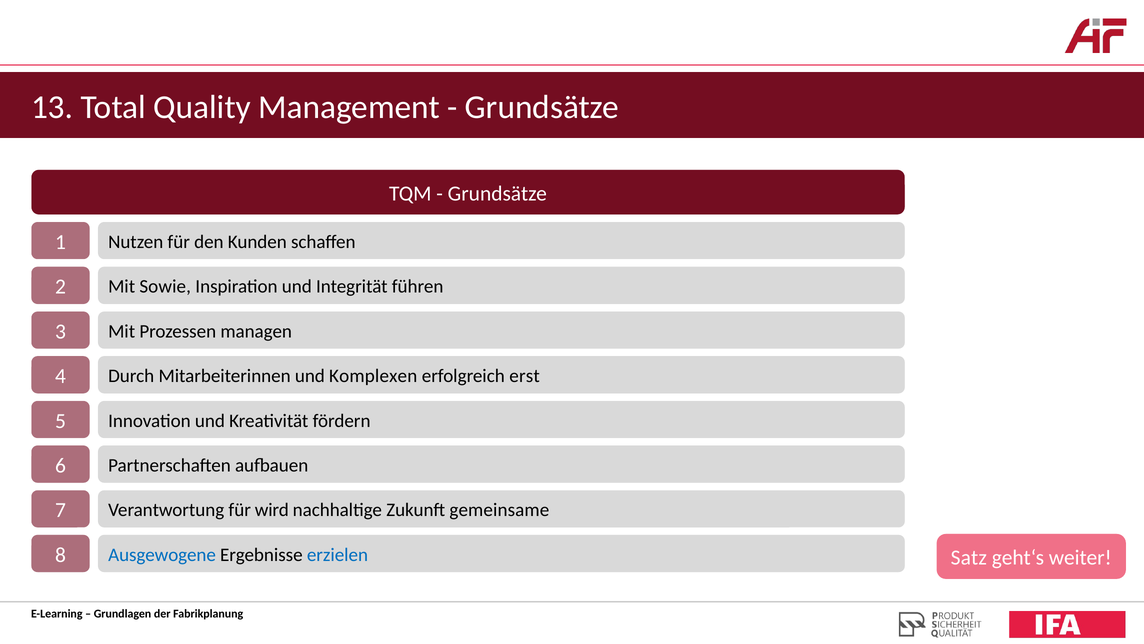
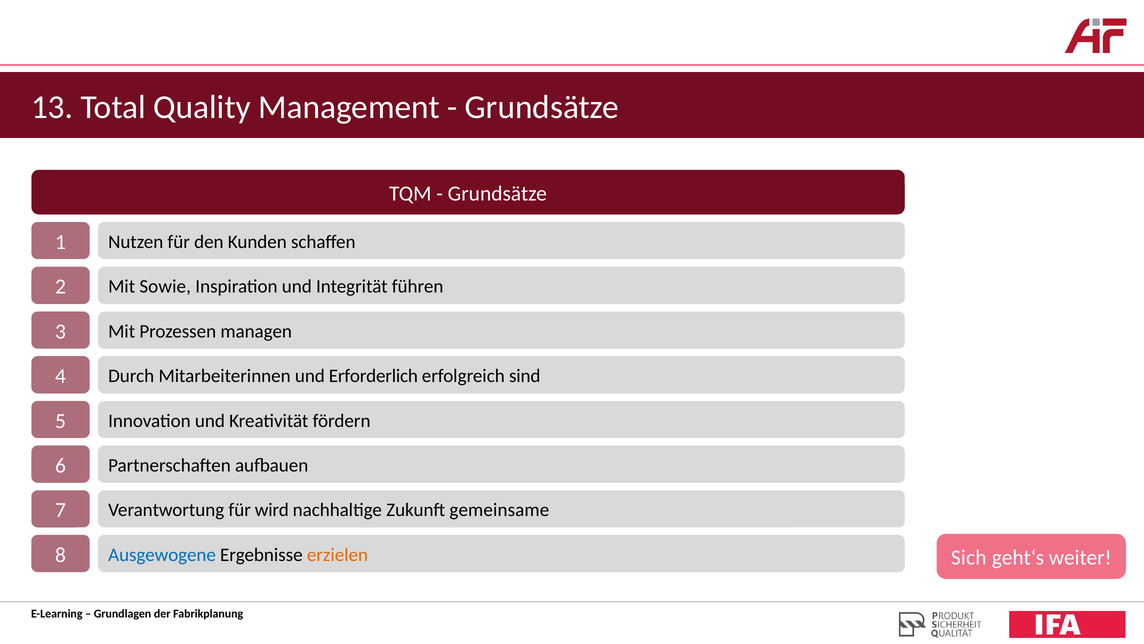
Komplexen: Komplexen -> Erforderlich
erst: erst -> sind
erzielen colour: blue -> orange
Satz: Satz -> Sich
